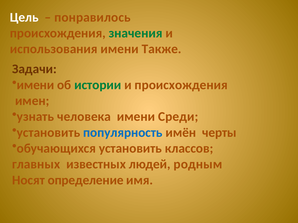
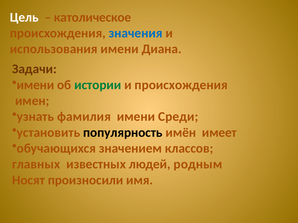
понравилось: понравилось -> католическое
значения colour: green -> blue
Также: Также -> Диана
человека: человека -> фамилия
популярность colour: blue -> black
черты: черты -> имеет
обучающихся установить: установить -> значением
определение: определение -> произносили
